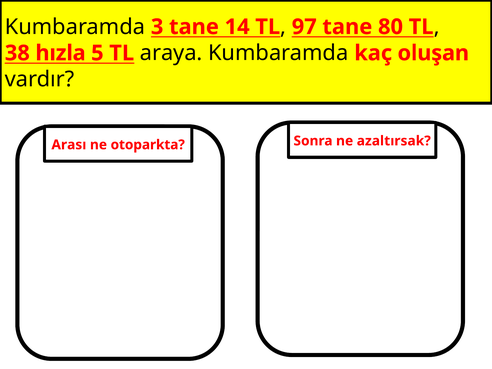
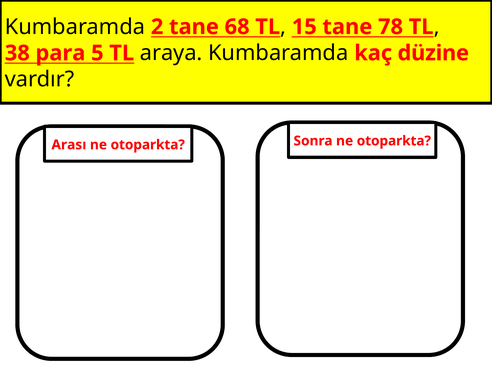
3: 3 -> 2
14: 14 -> 68
97: 97 -> 15
80: 80 -> 78
hızla: hızla -> para
oluşan: oluşan -> düzine
Sonra ne azaltırsak: azaltırsak -> otoparkta
